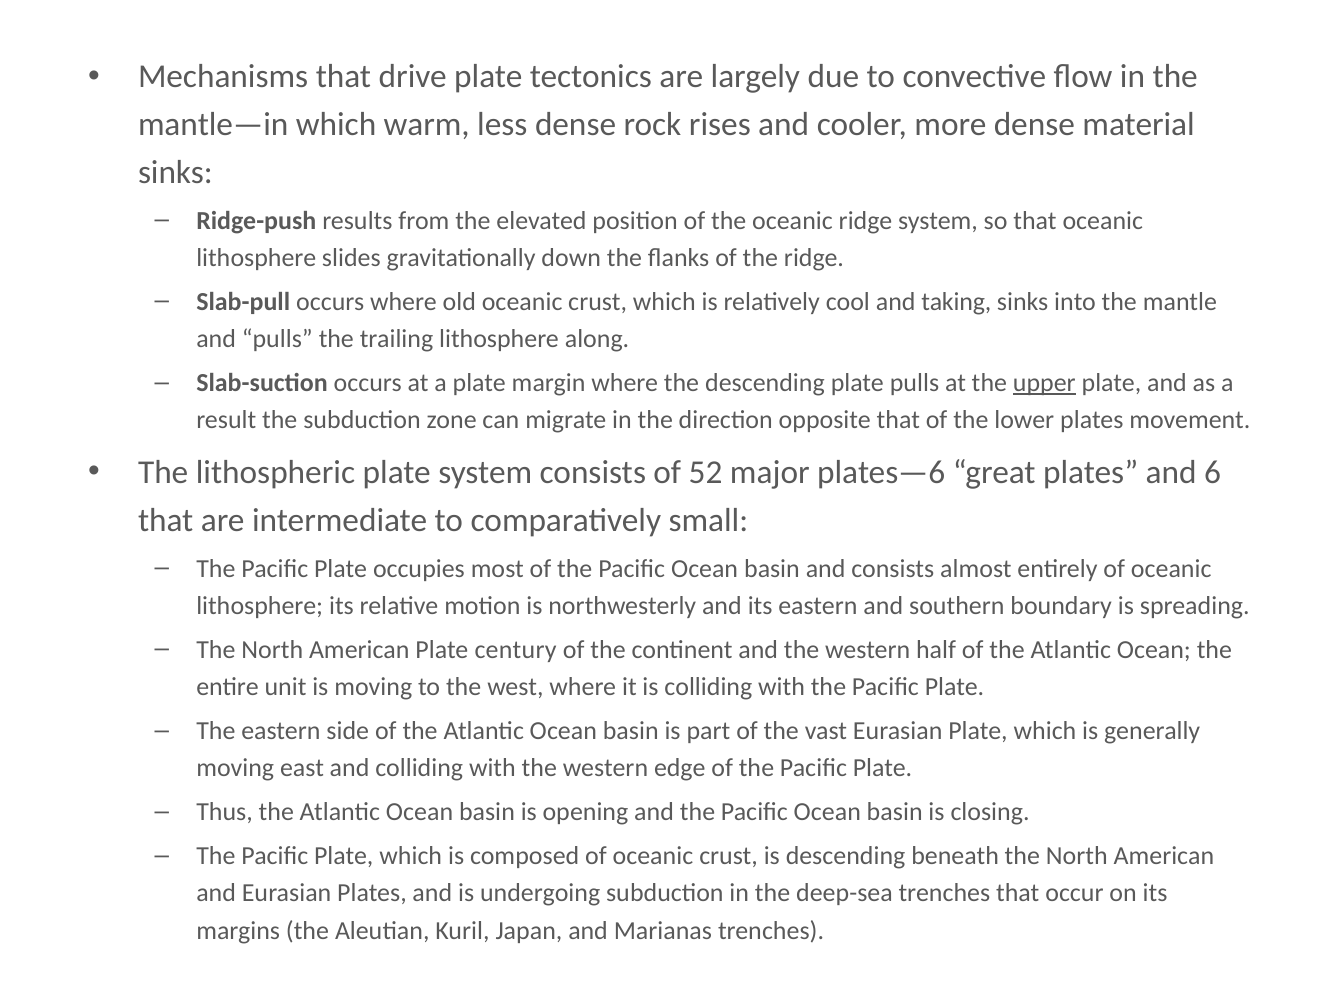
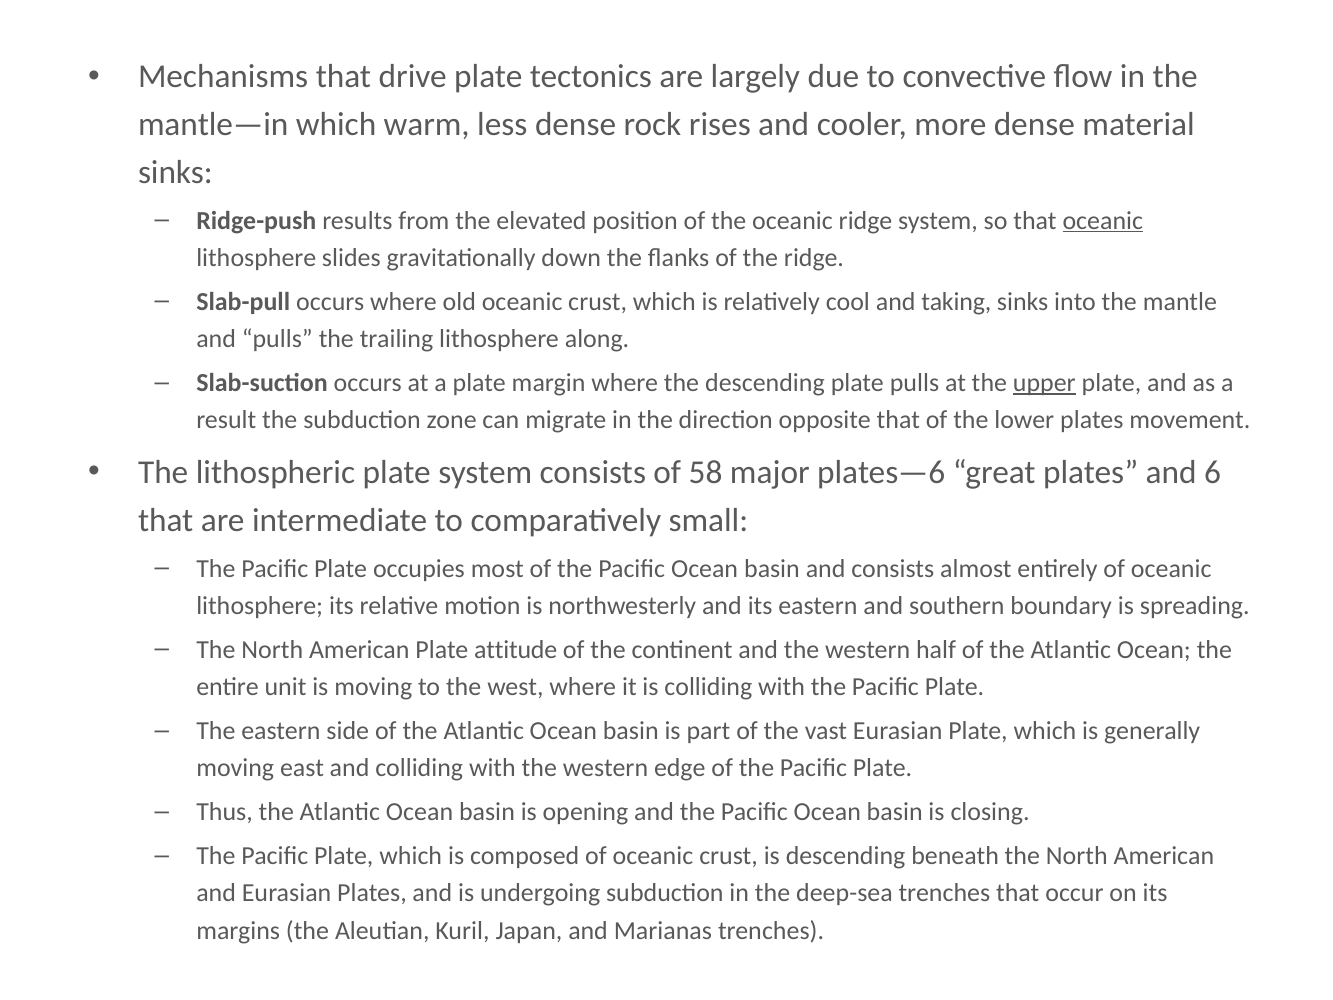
oceanic at (1103, 220) underline: none -> present
52: 52 -> 58
century: century -> attitude
